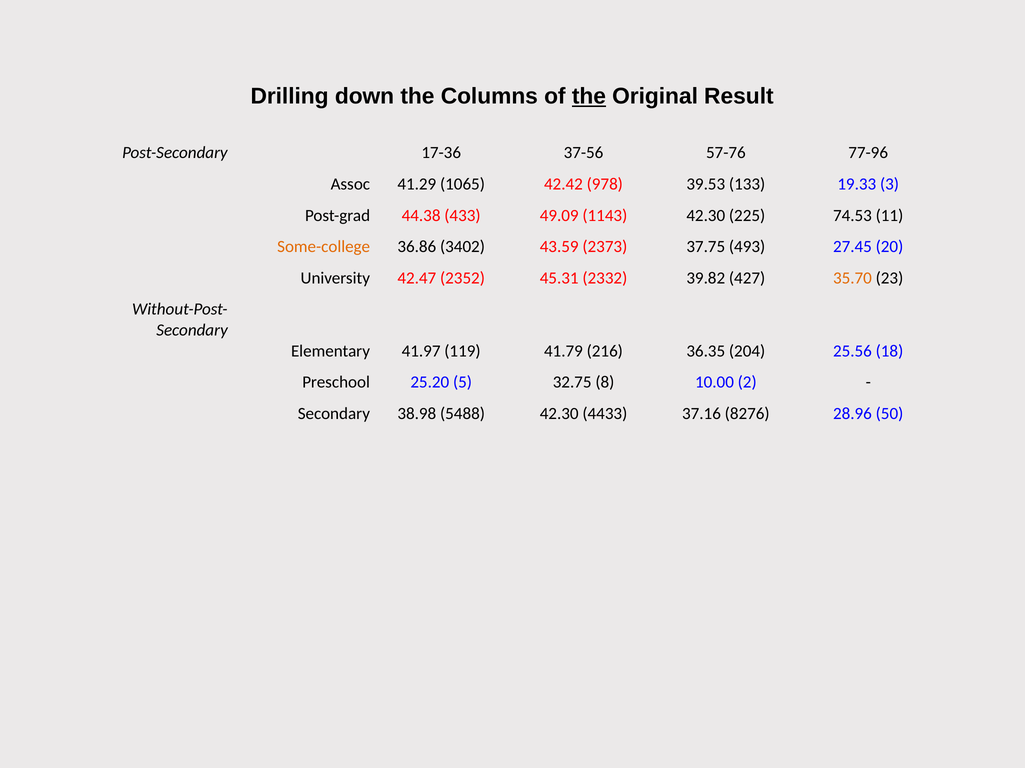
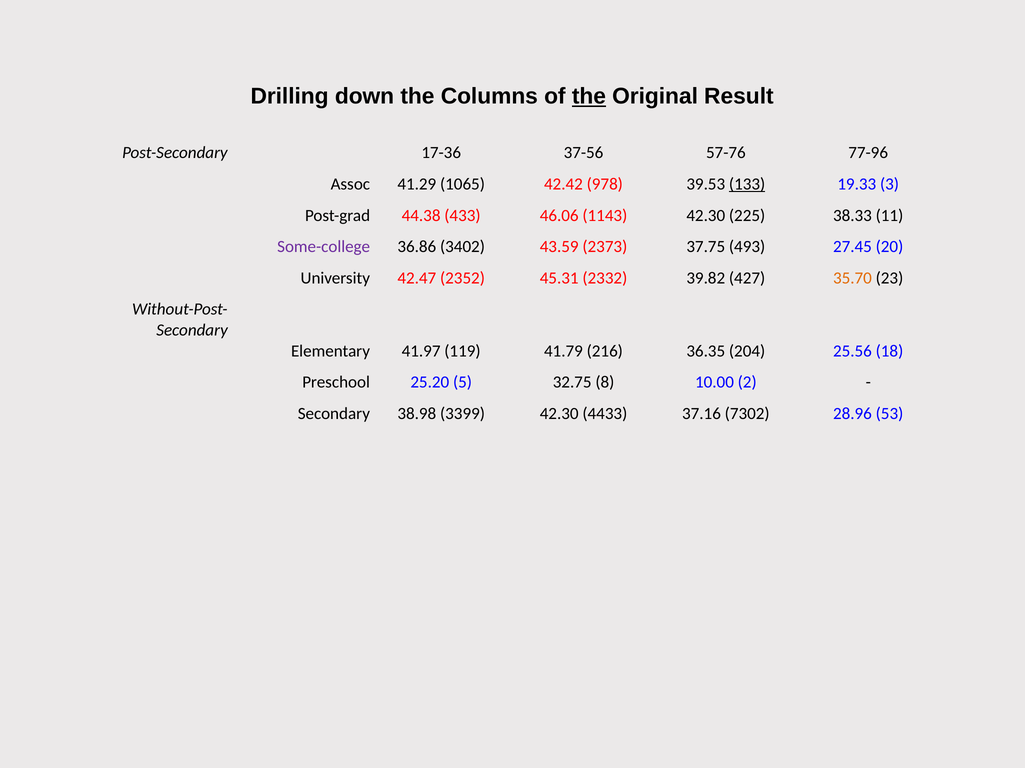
133 underline: none -> present
49.09: 49.09 -> 46.06
74.53: 74.53 -> 38.33
Some-college colour: orange -> purple
5488: 5488 -> 3399
8276: 8276 -> 7302
50: 50 -> 53
